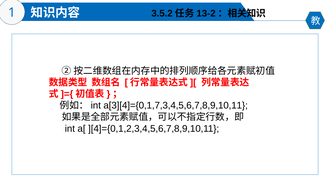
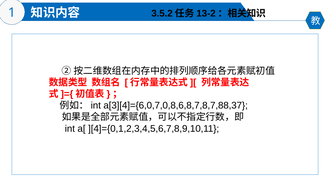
a[3][4]={0,1,7,3,4,5,6,7,8,9,10,11: a[3][4]={0,1,7,3,4,5,6,7,8,9,10,11 -> a[3][4]={6,0,7,0,8,6,8,7,8,7,88,37
